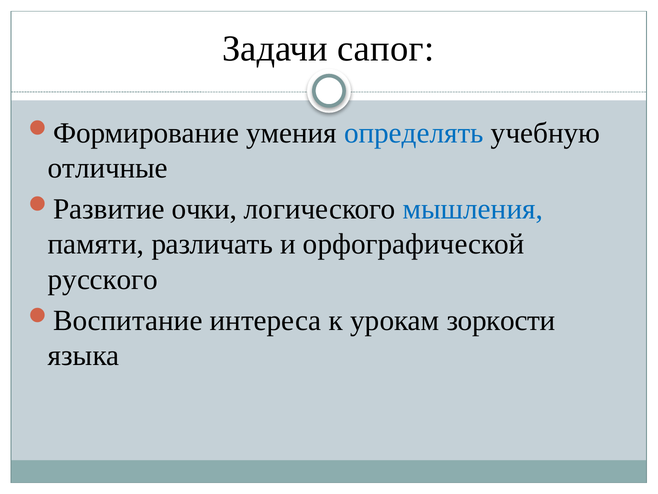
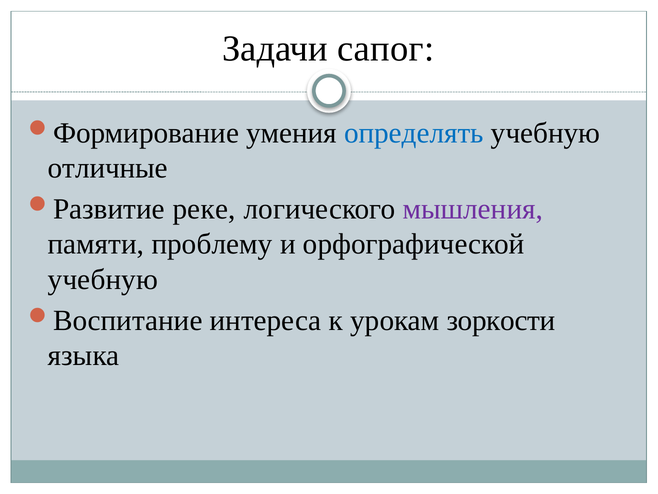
очки: очки -> реке
мышления colour: blue -> purple
различать: различать -> проблему
русского at (103, 279): русского -> учебную
